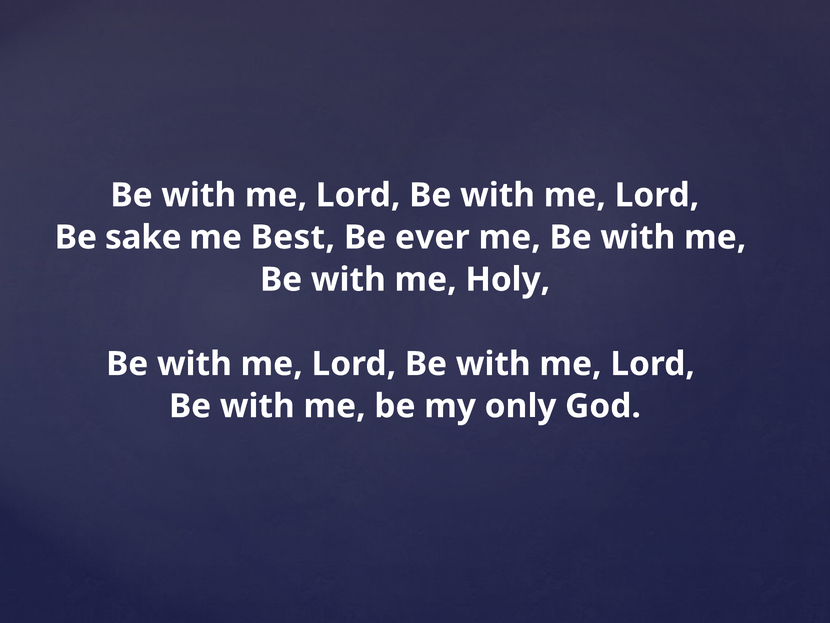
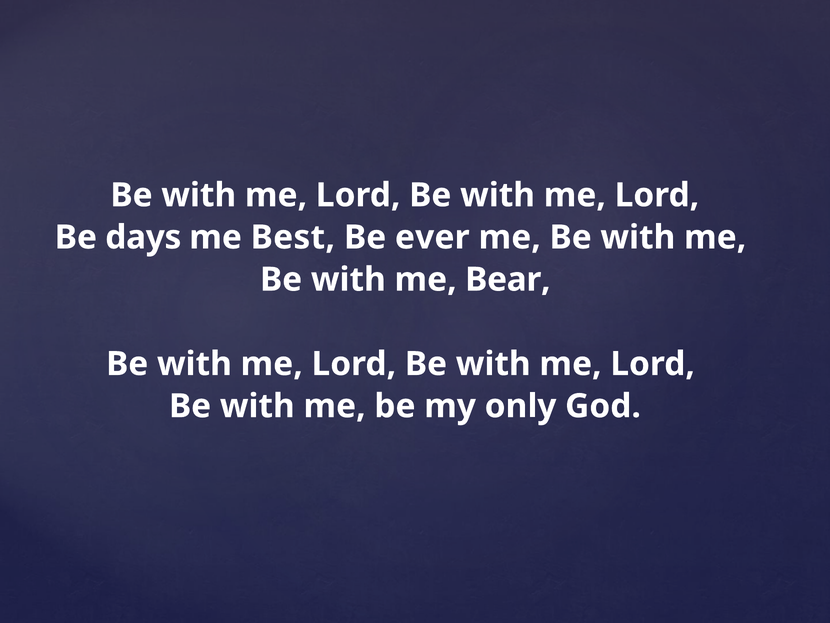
sake: sake -> days
Holy: Holy -> Bear
